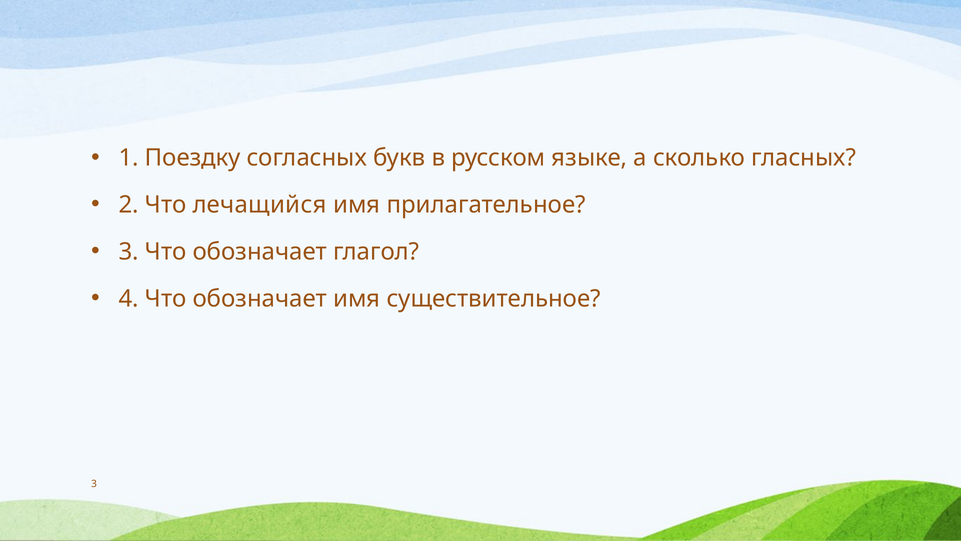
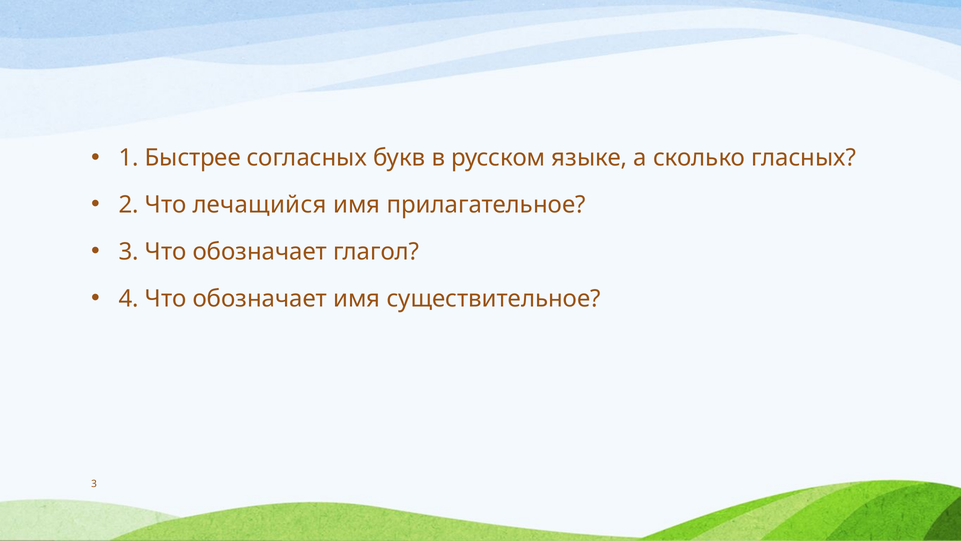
Поездку: Поездку -> Быстрее
